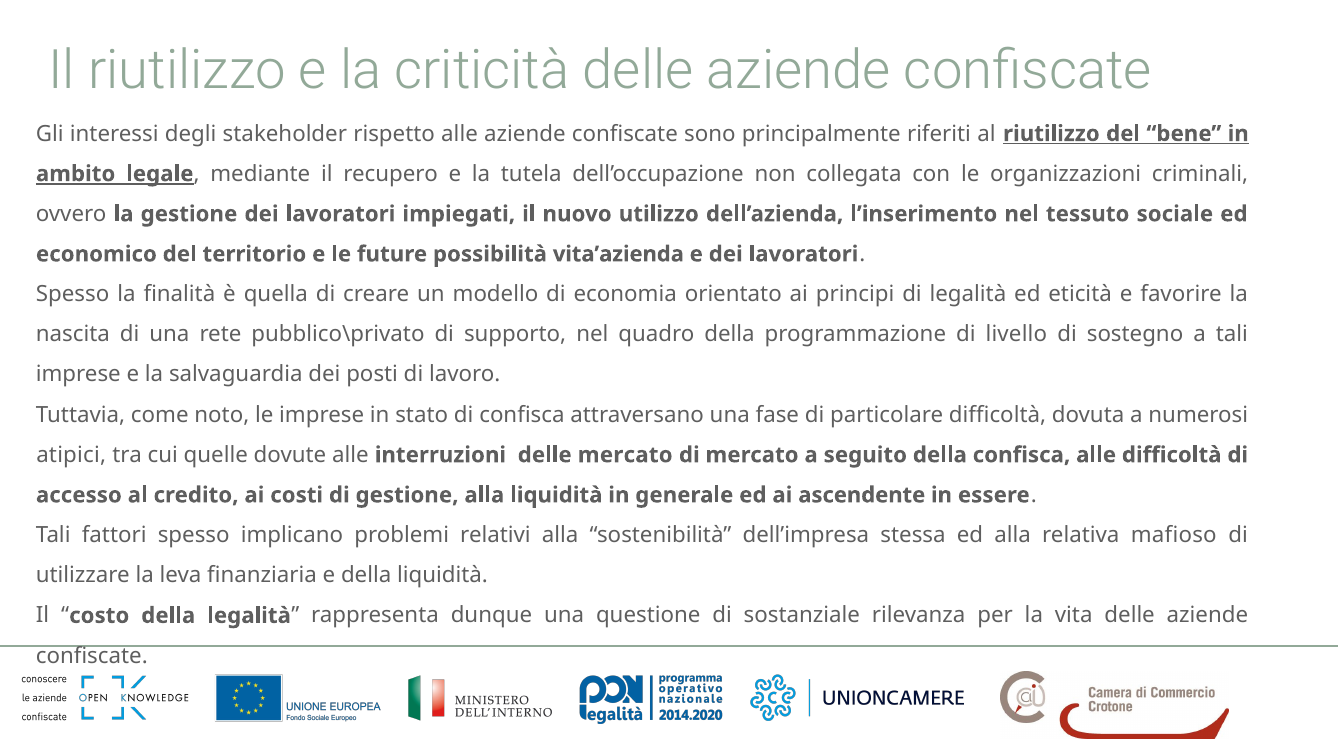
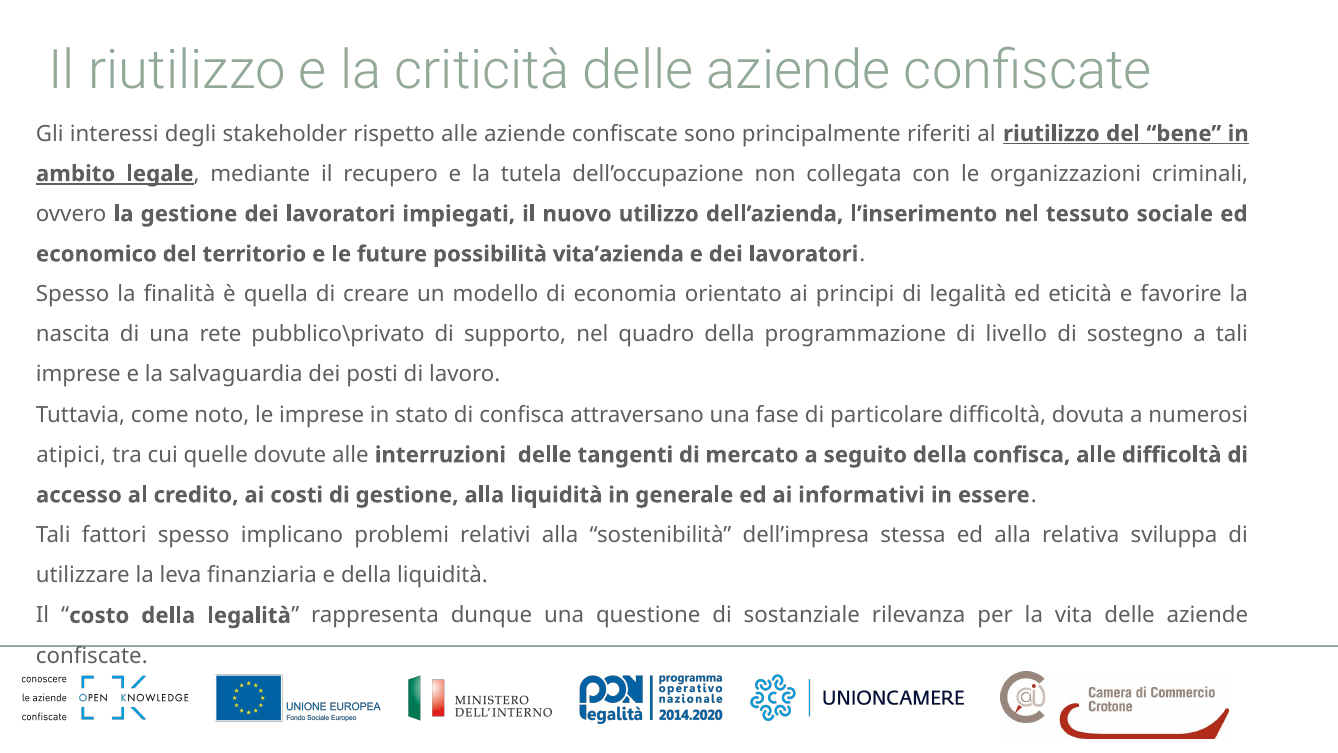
delle mercato: mercato -> tangenti
ascendente: ascendente -> informativi
mafioso: mafioso -> sviluppa
